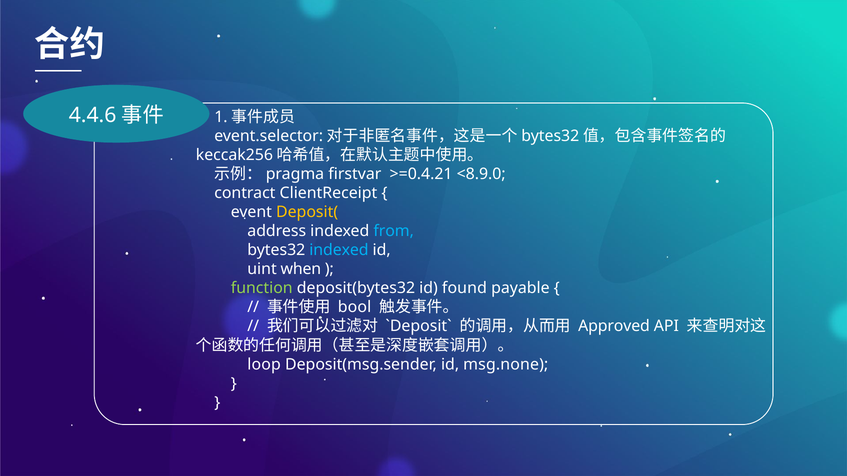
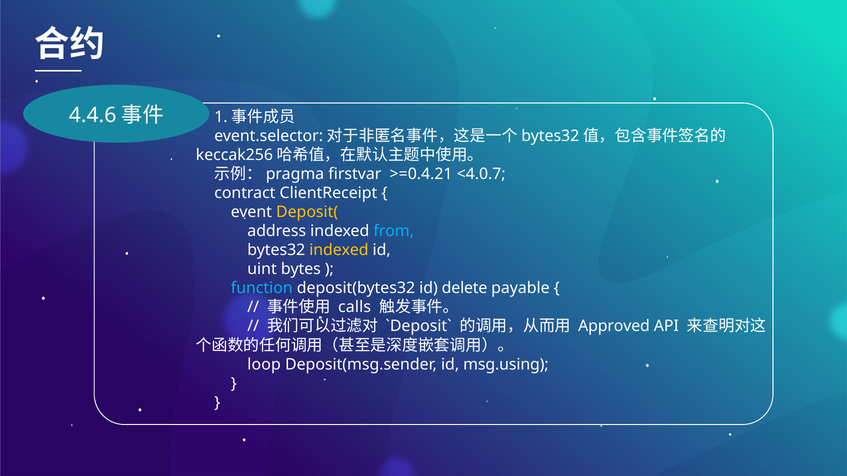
<8.9.0: <8.9.0 -> <4.0.7
indexed at (339, 250) colour: light blue -> yellow
when: when -> bytes
function colour: light green -> light blue
found: found -> delete
bool: bool -> calls
msg.none: msg.none -> msg.using
